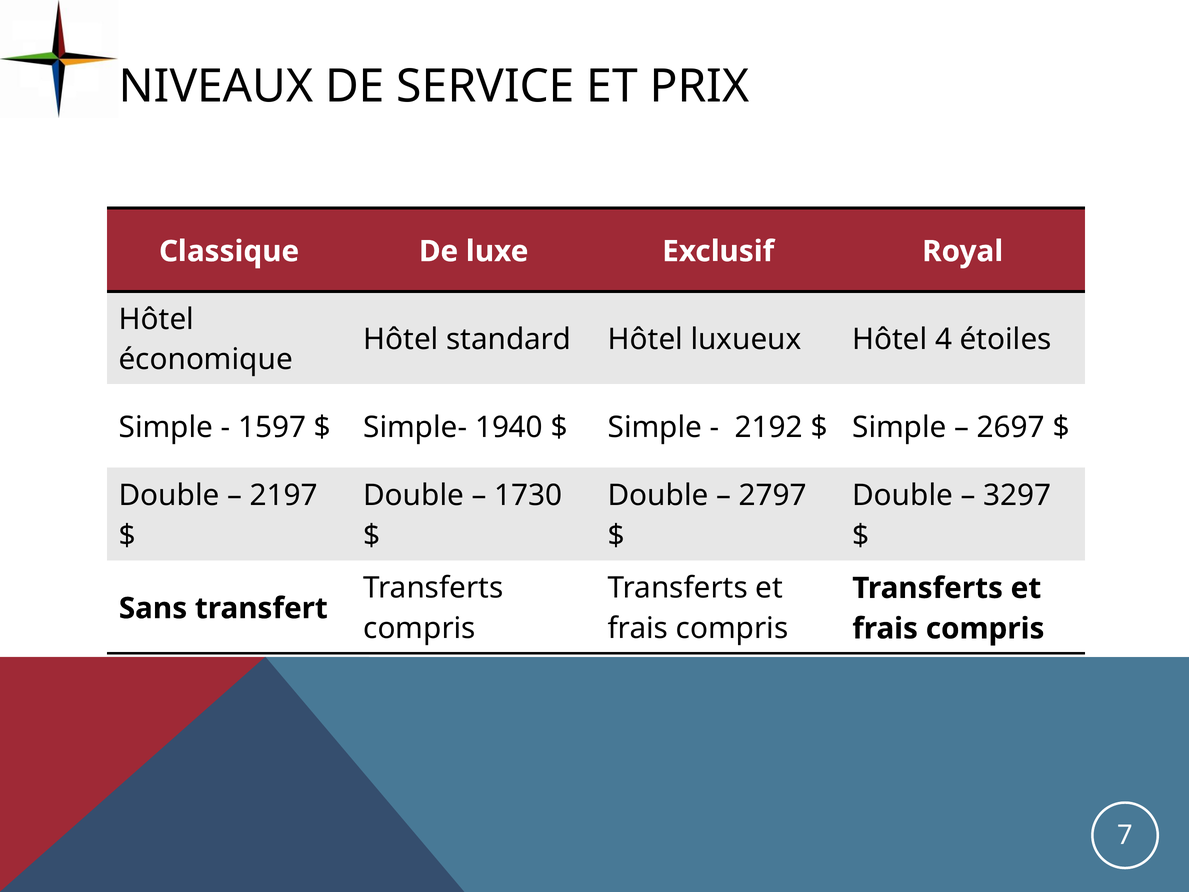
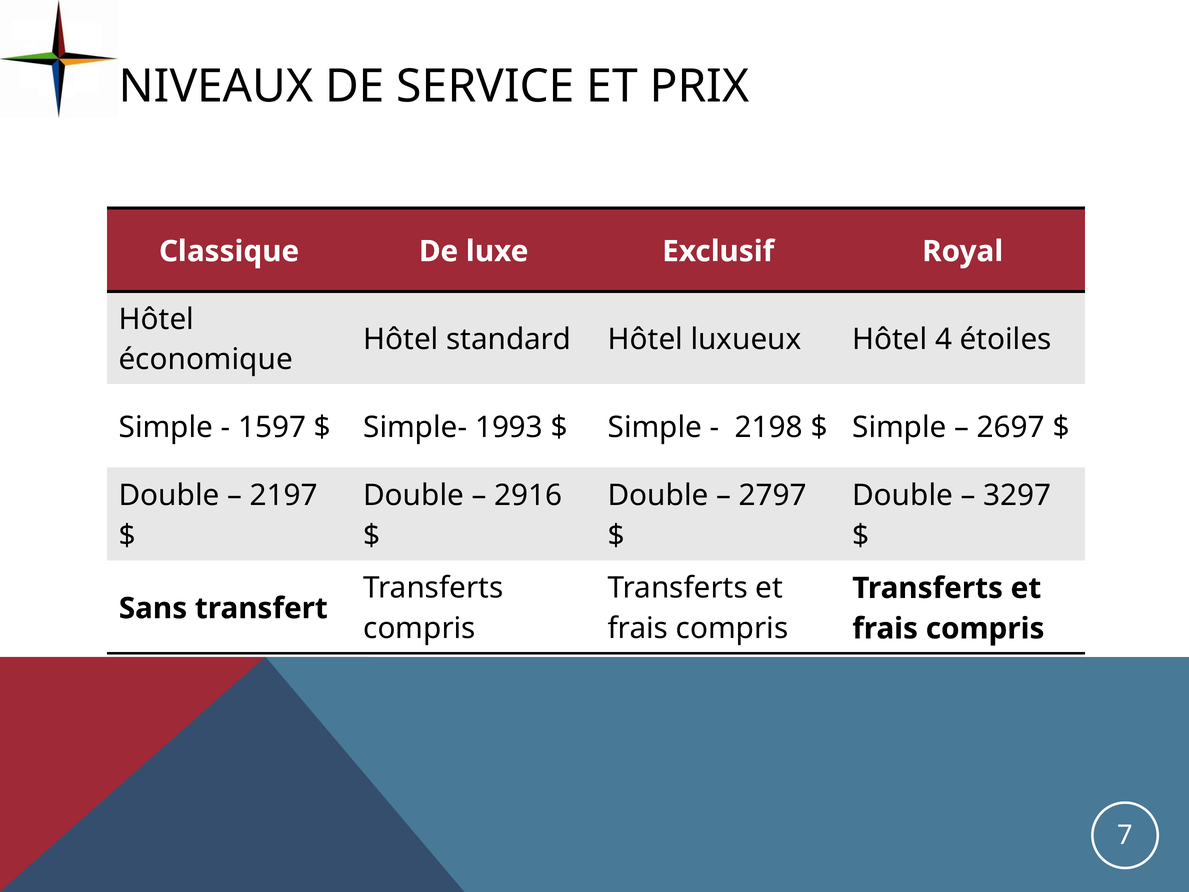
1940: 1940 -> 1993
2192: 2192 -> 2198
1730: 1730 -> 2916
